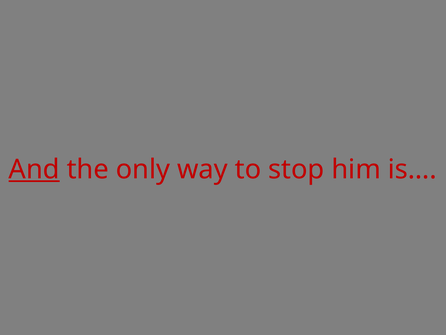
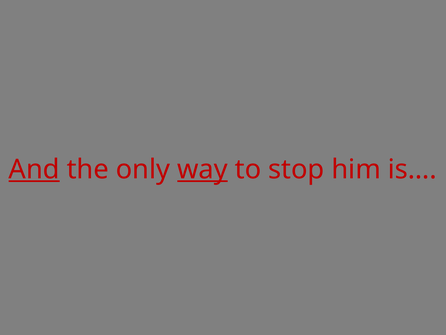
way underline: none -> present
